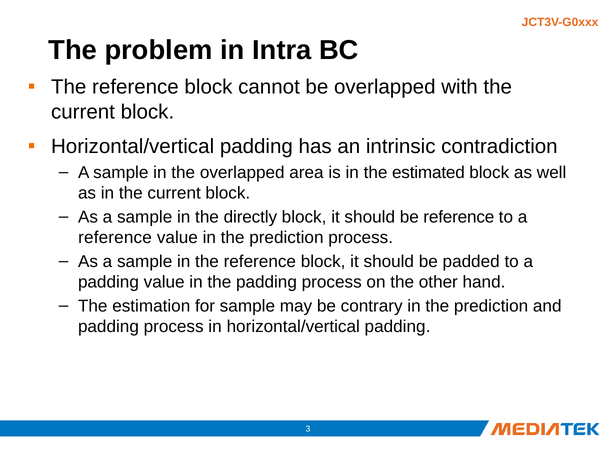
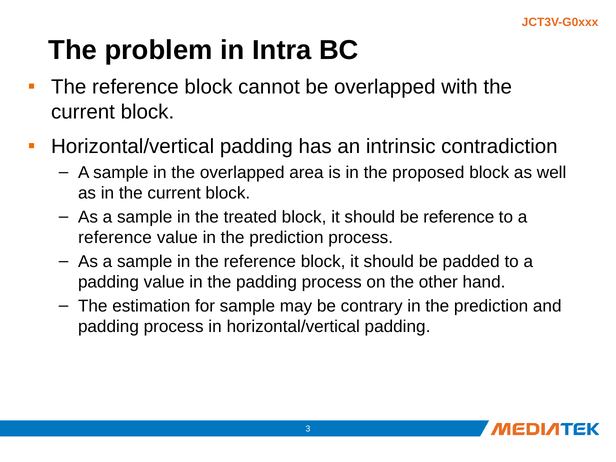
estimated: estimated -> proposed
directly: directly -> treated
